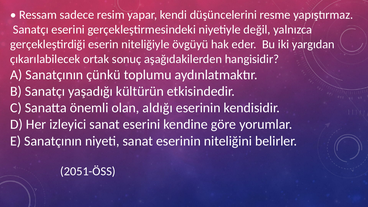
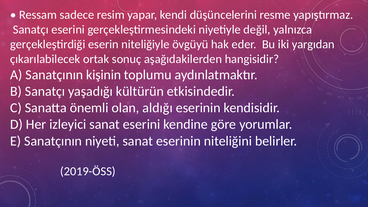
çünkü: çünkü -> kişinin
2051-ÖSS: 2051-ÖSS -> 2019-ÖSS
